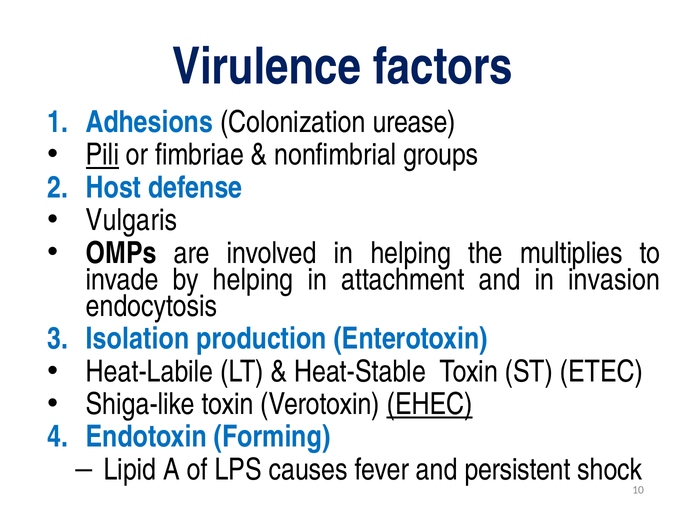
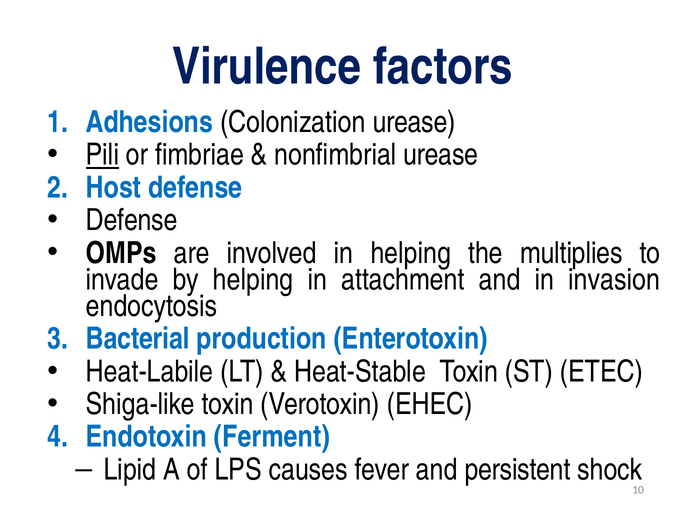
nonfimbrial groups: groups -> urease
Vulgaris at (132, 221): Vulgaris -> Defense
Isolation: Isolation -> Bacterial
EHEC underline: present -> none
Forming: Forming -> Ferment
